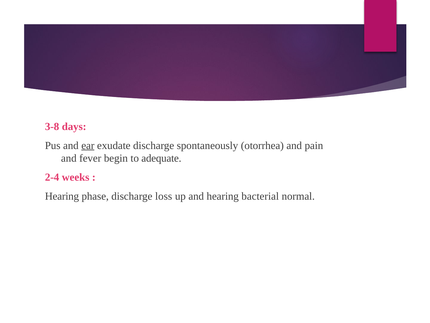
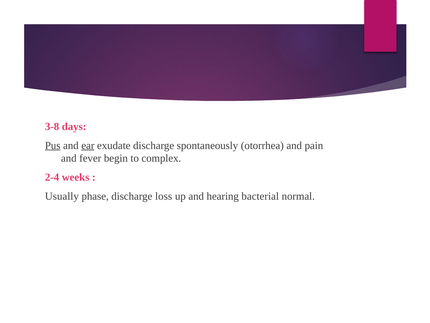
Pus underline: none -> present
adequate: adequate -> complex
Hearing at (62, 196): Hearing -> Usually
